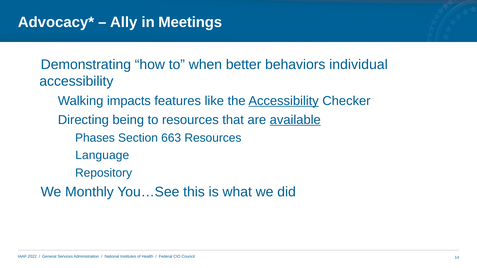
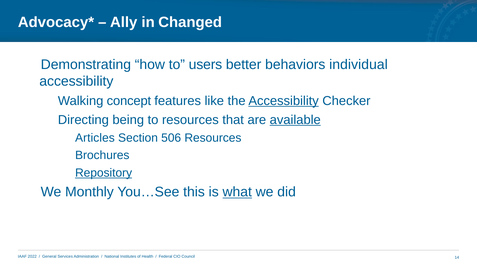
Meetings: Meetings -> Changed
when: when -> users
impacts: impacts -> concept
Phases: Phases -> Articles
663: 663 -> 506
Language: Language -> Brochures
Repository underline: none -> present
what underline: none -> present
